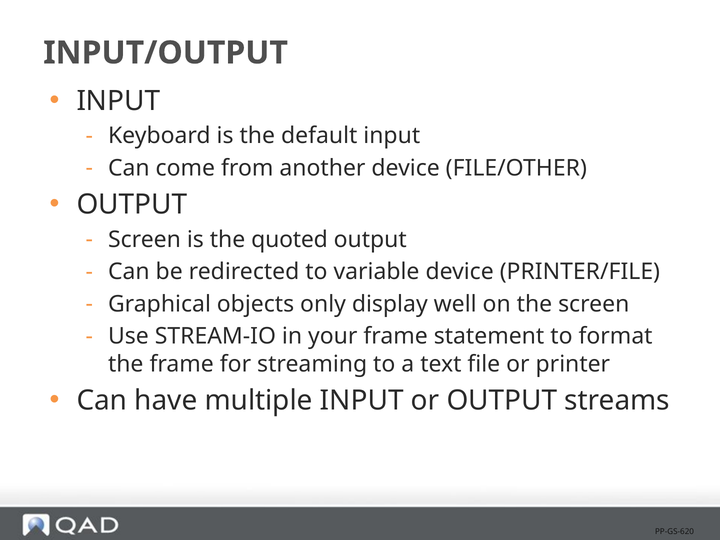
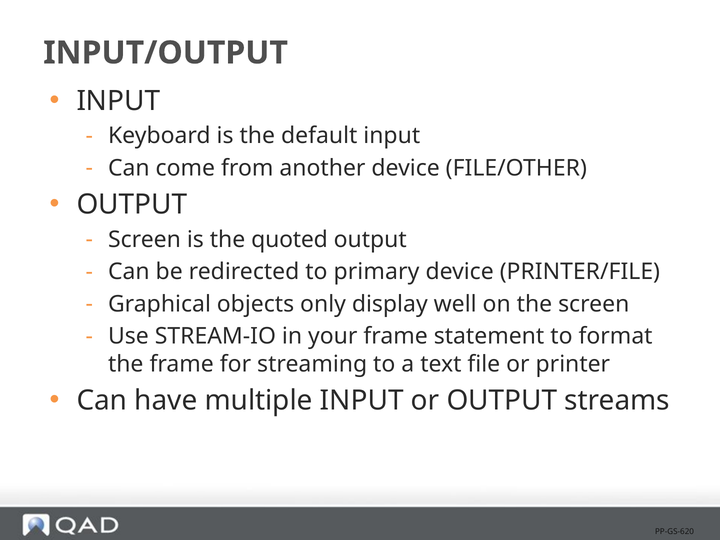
variable: variable -> primary
